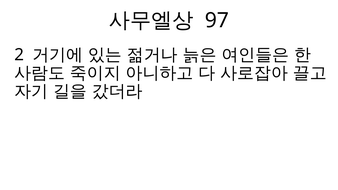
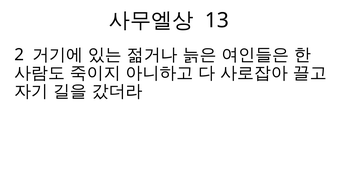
97: 97 -> 13
